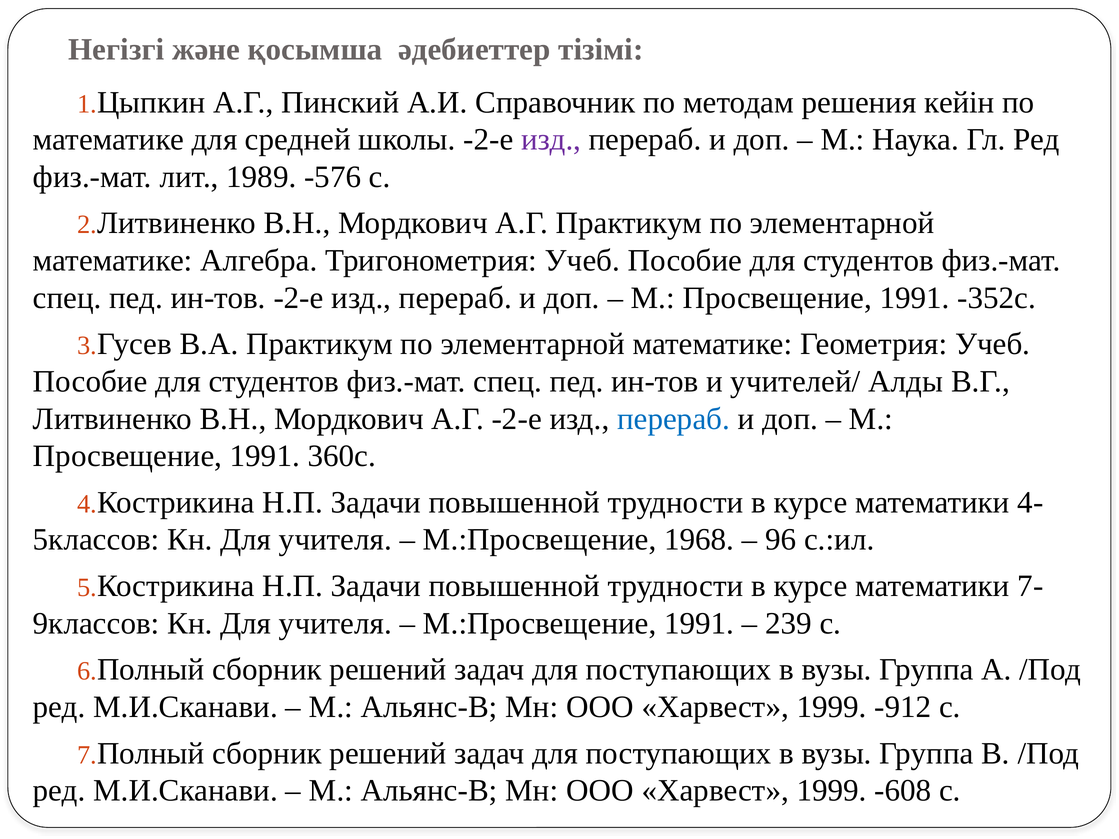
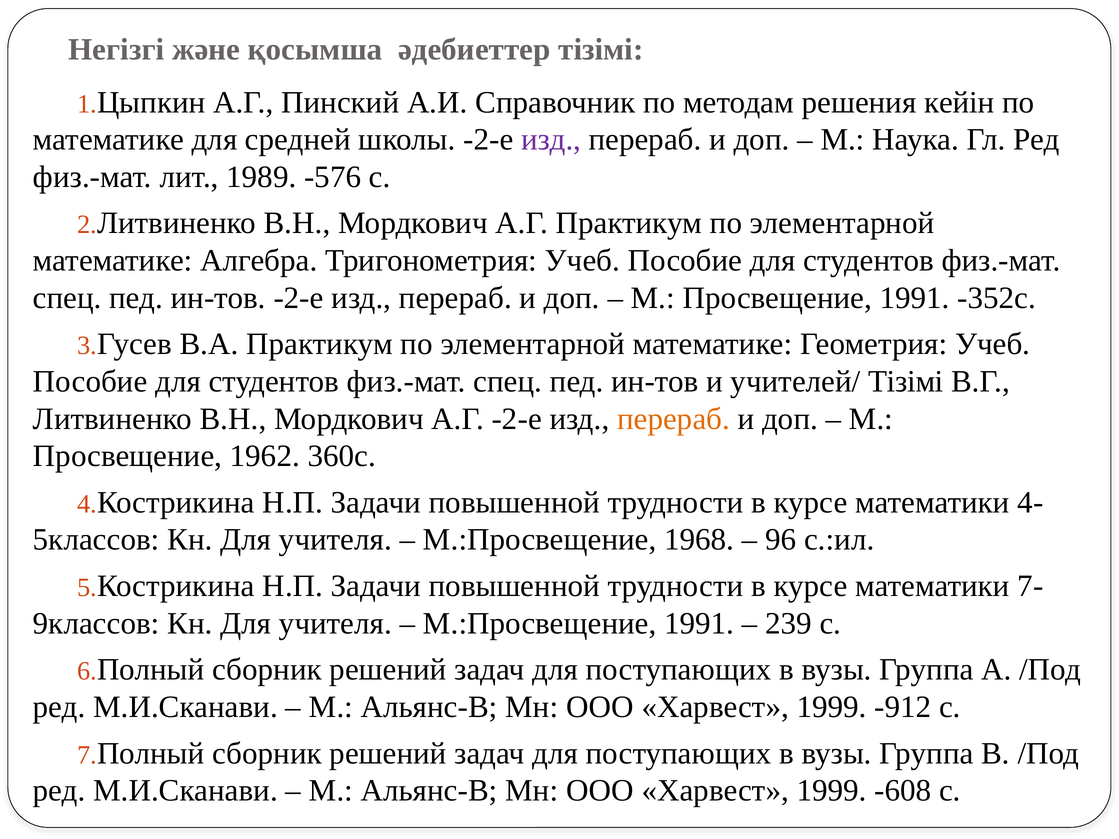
учителей/ Алды: Алды -> Тізімі
перераб at (673, 419) colour: blue -> orange
1991 at (265, 456): 1991 -> 1962
